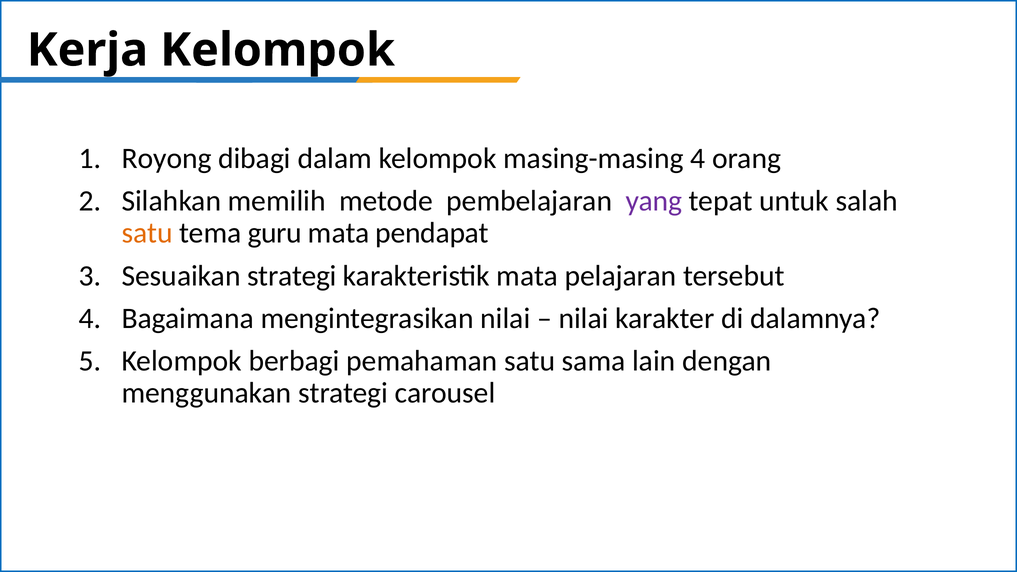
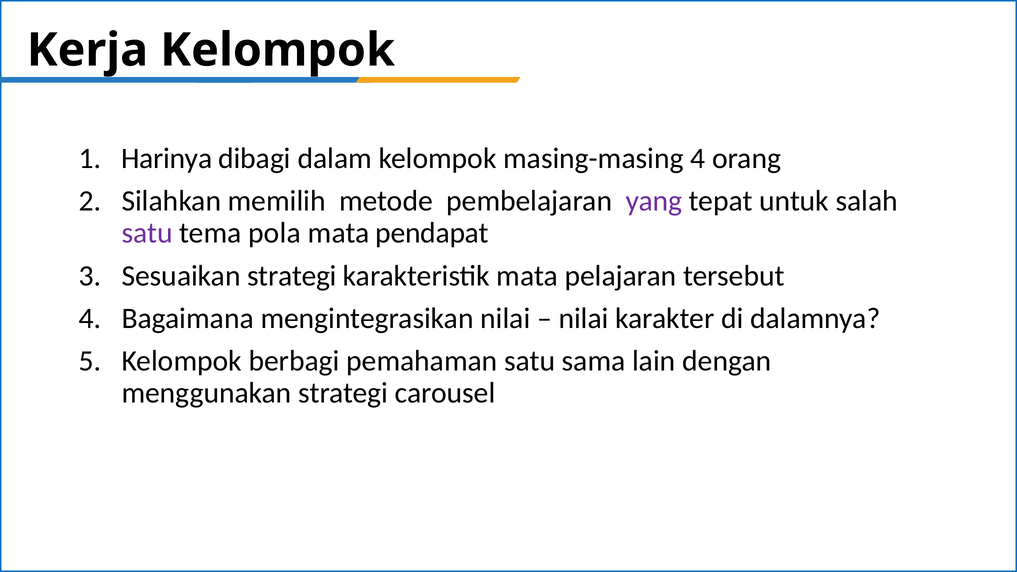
Royong: Royong -> Harinya
satu at (147, 233) colour: orange -> purple
guru: guru -> pola
